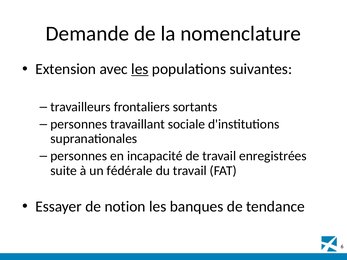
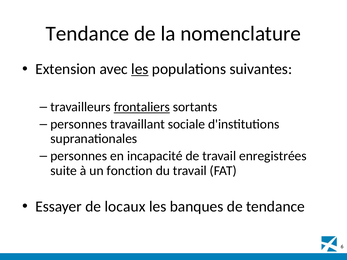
Demande at (87, 34): Demande -> Tendance
frontaliers underline: none -> present
fédérale: fédérale -> fonction
notion: notion -> locaux
